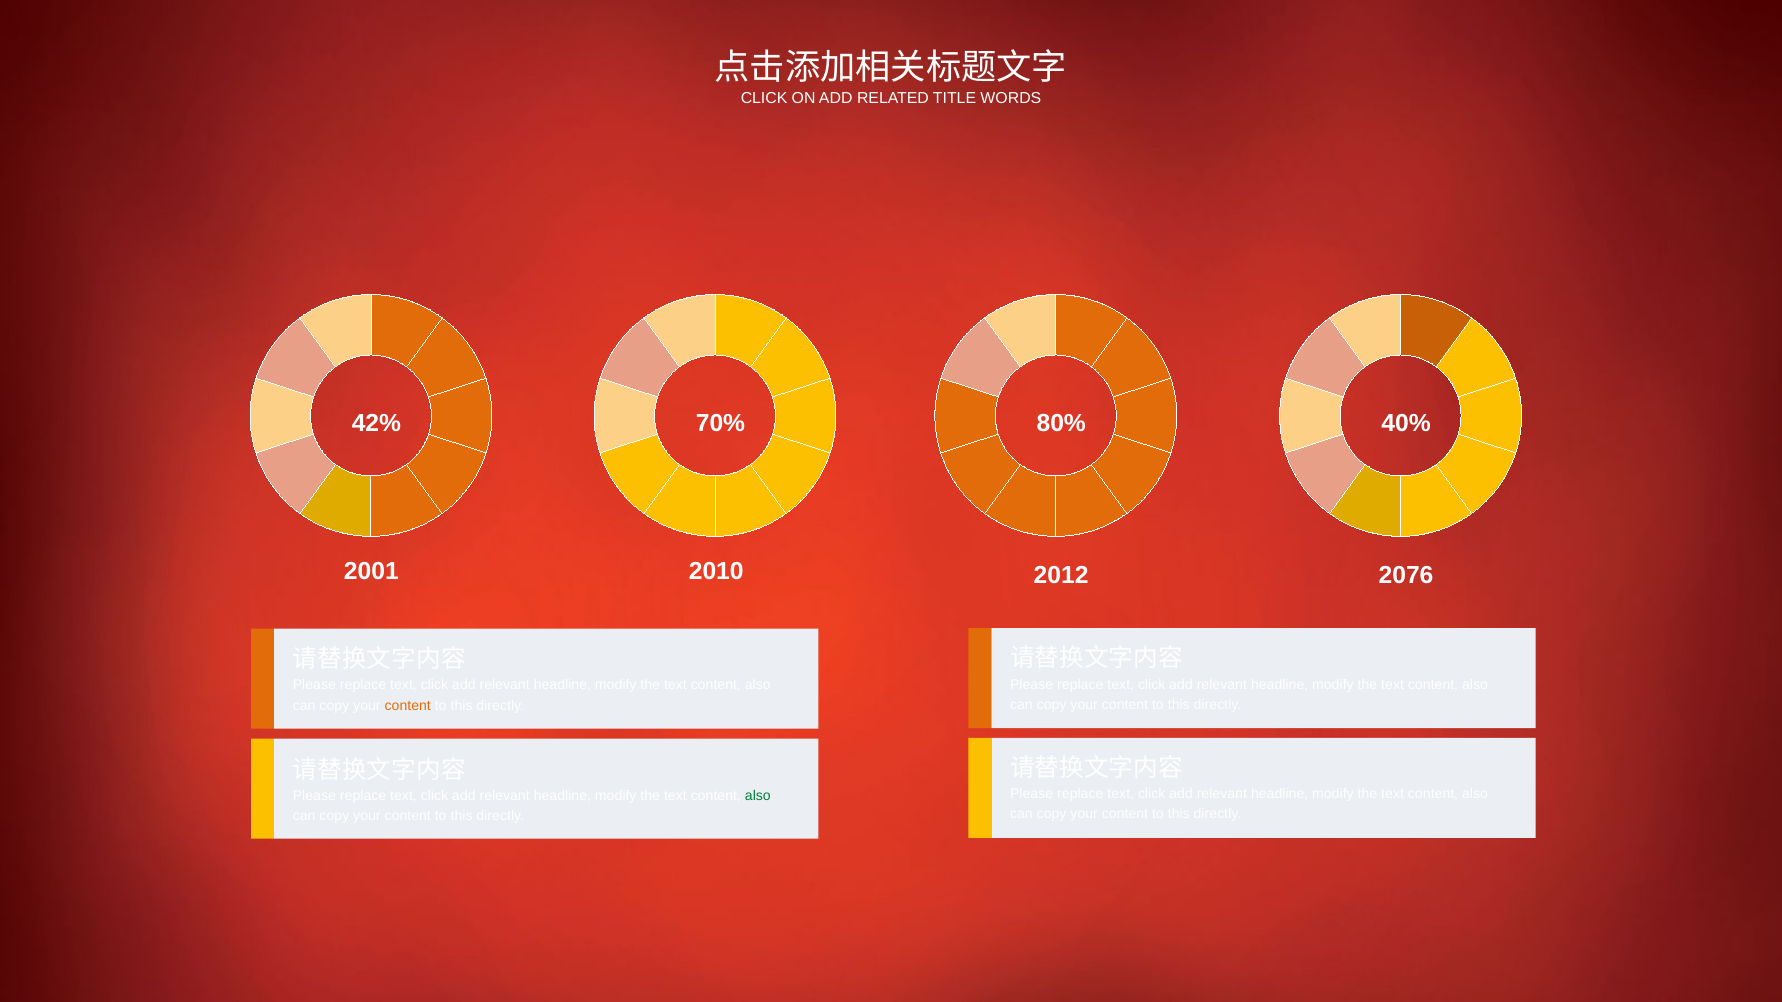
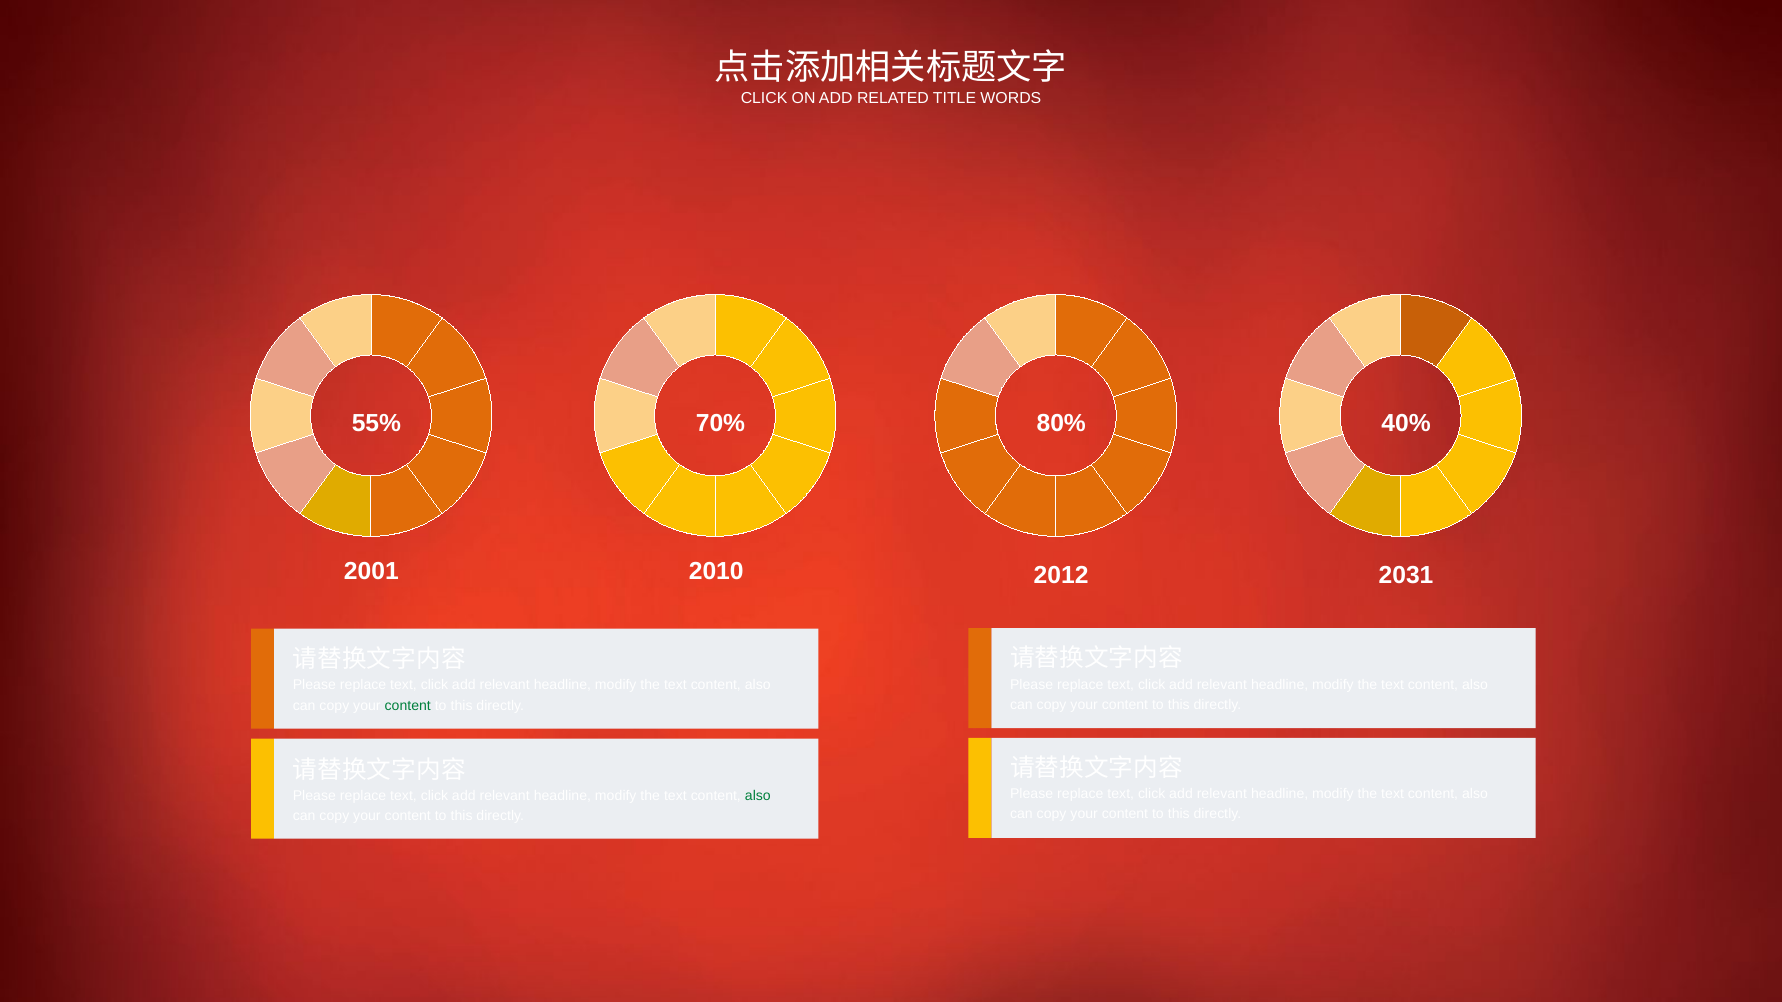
42%: 42% -> 55%
2076: 2076 -> 2031
content at (408, 706) colour: orange -> green
